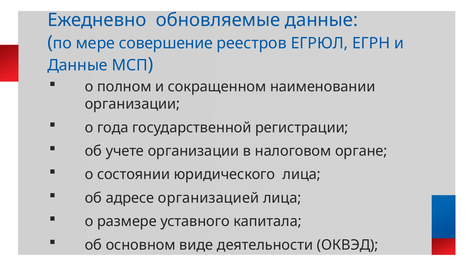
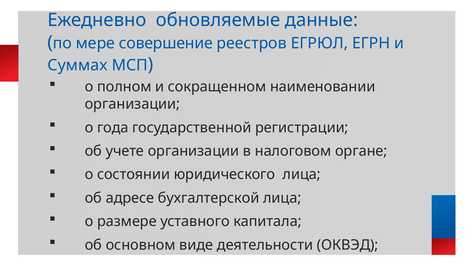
Данные at (78, 65): Данные -> Суммах
организацией: организацией -> бухгалтерской
